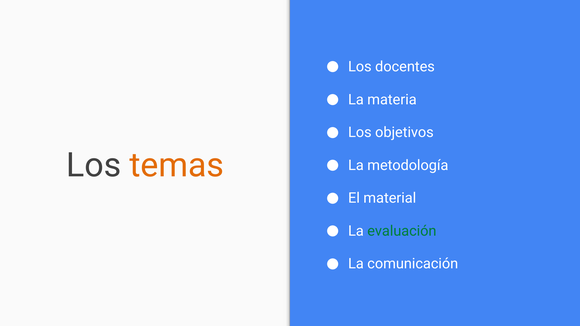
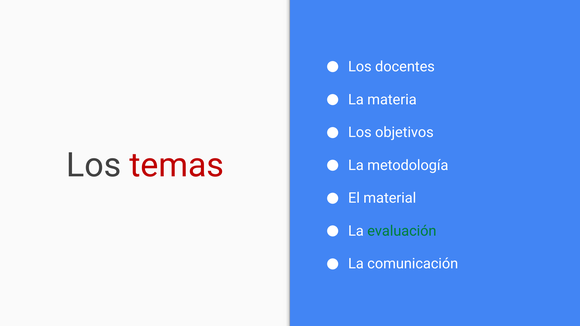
temas colour: orange -> red
